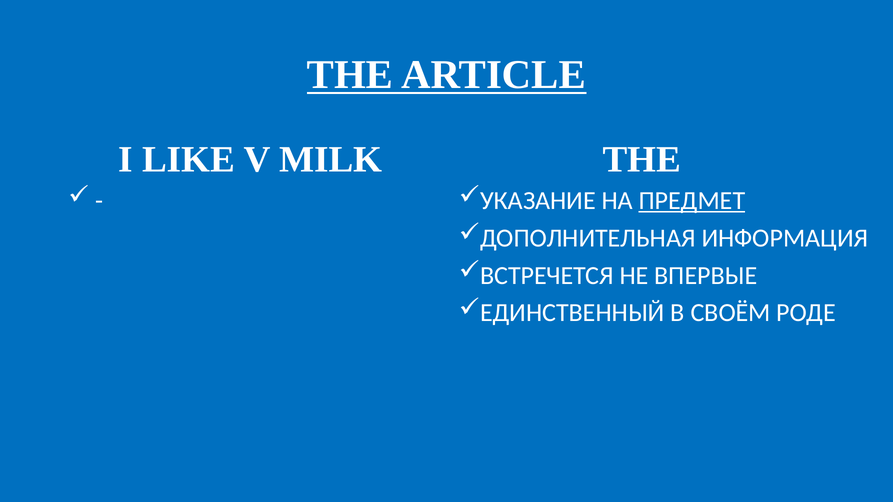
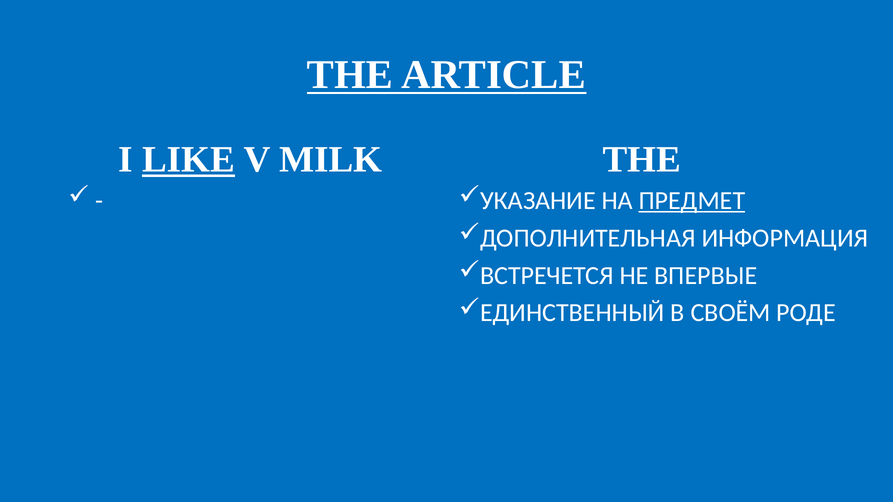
LIKE underline: none -> present
